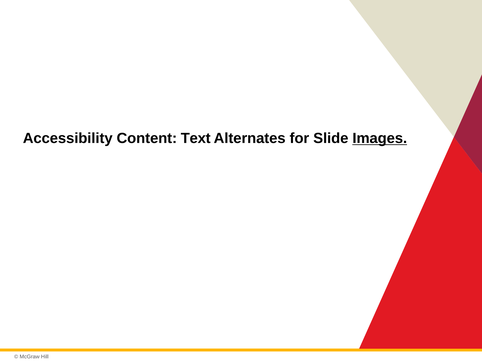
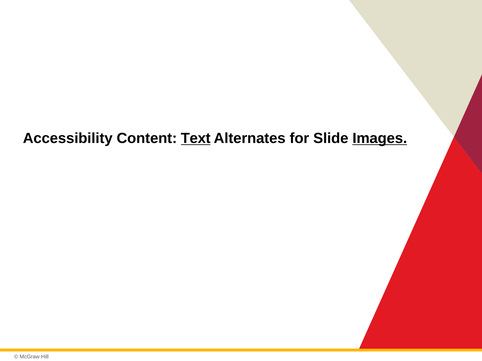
Text underline: none -> present
